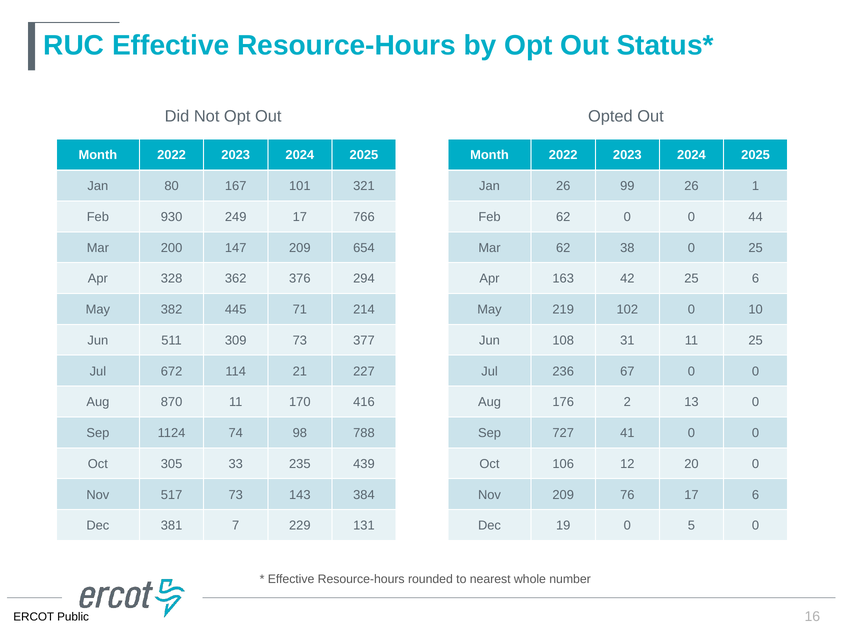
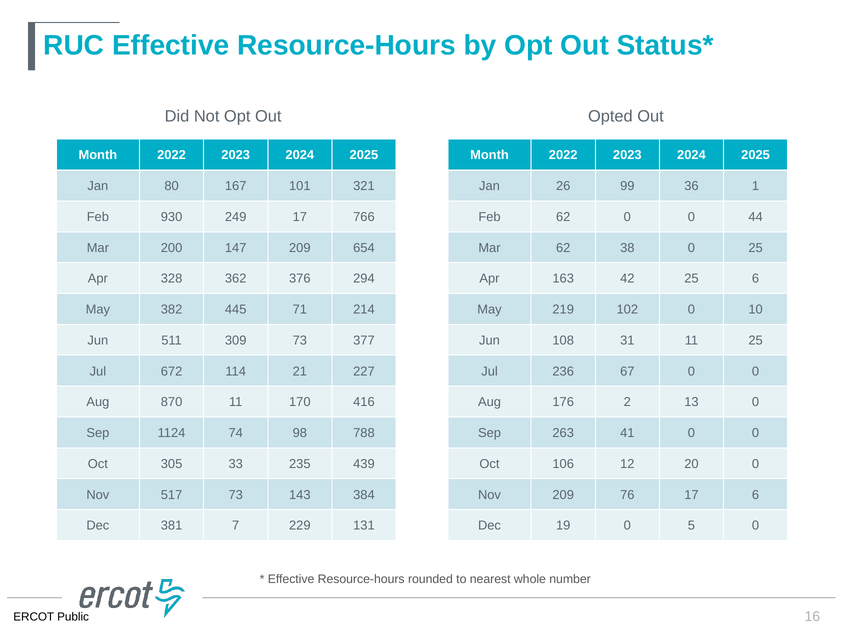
99 26: 26 -> 36
727: 727 -> 263
